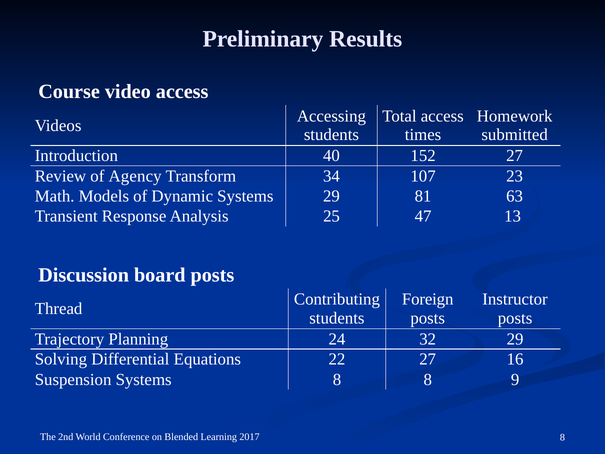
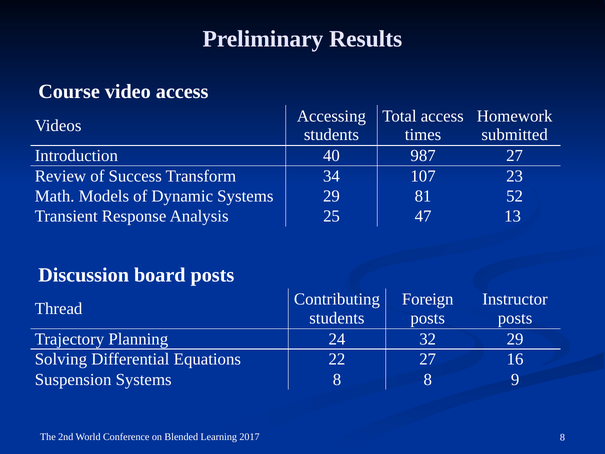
152: 152 -> 987
Agency: Agency -> Success
63: 63 -> 52
